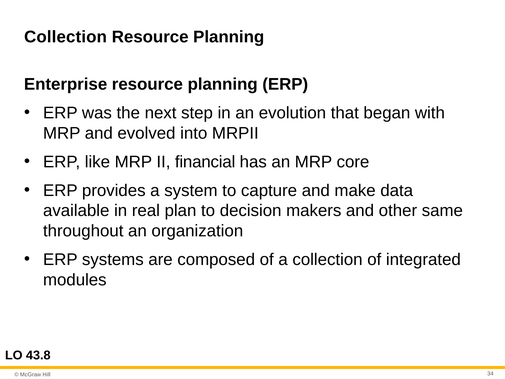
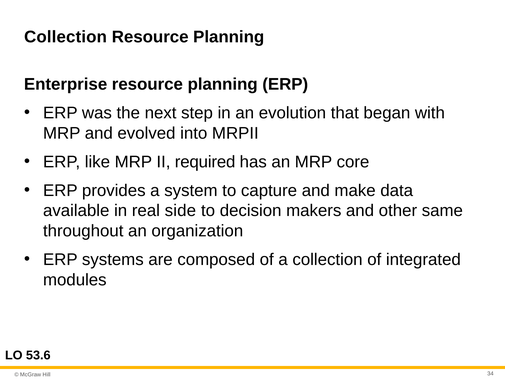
financial: financial -> required
plan: plan -> side
43.8: 43.8 -> 53.6
